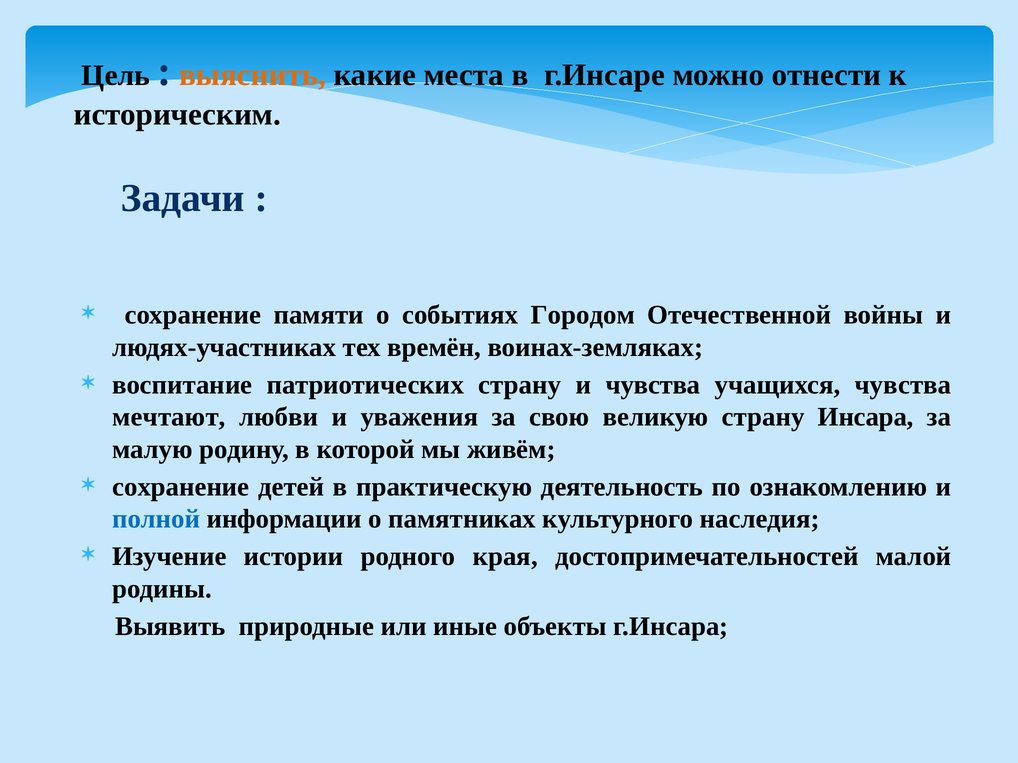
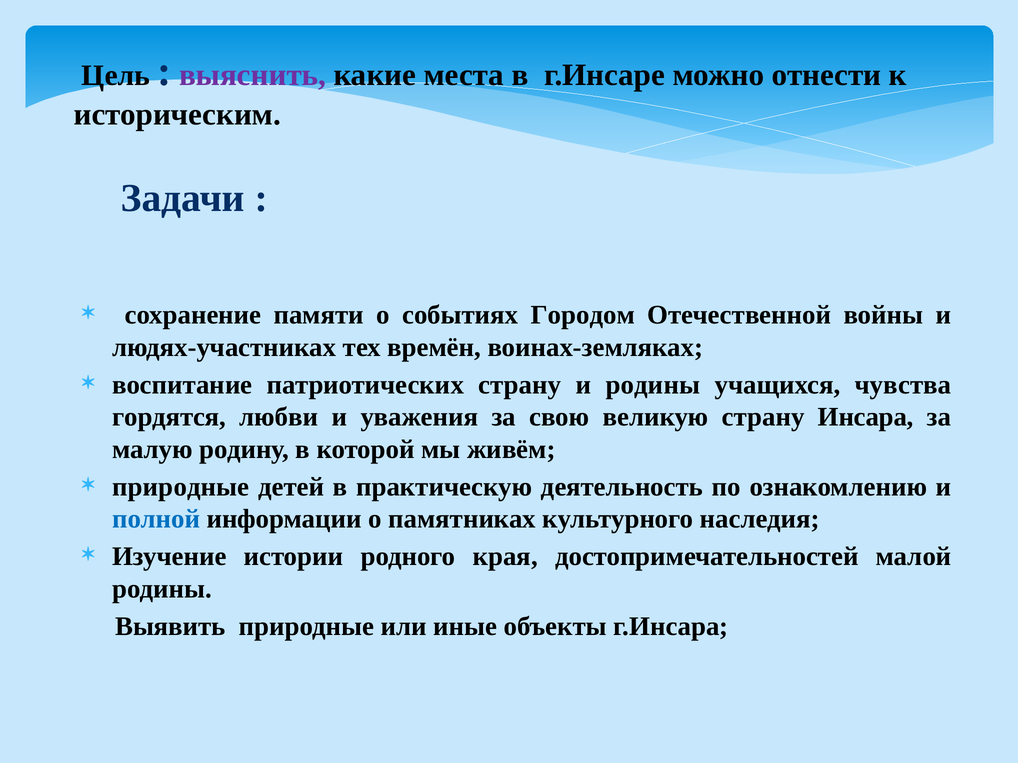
выяснить colour: orange -> purple
и чувства: чувства -> родины
мечтают: мечтают -> гордятся
сохранение at (181, 487): сохранение -> природные
